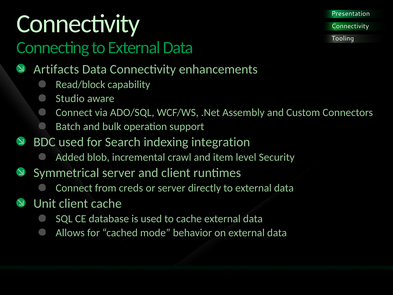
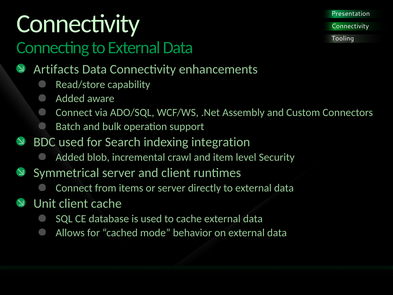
Read/block: Read/block -> Read/store
Studio at (70, 98): Studio -> Added
creds: creds -> items
